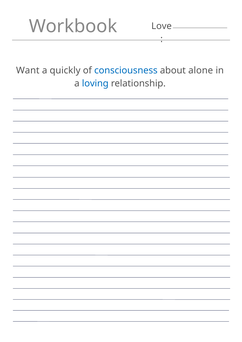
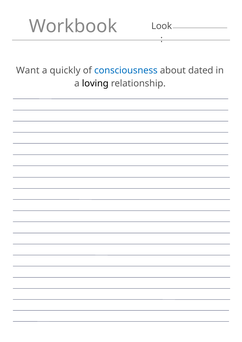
Love: Love -> Look
alone: alone -> dated
loving colour: blue -> black
